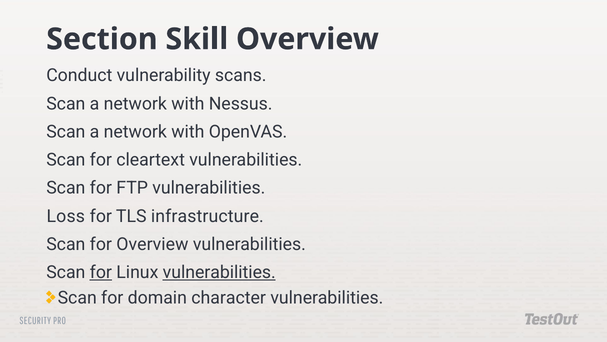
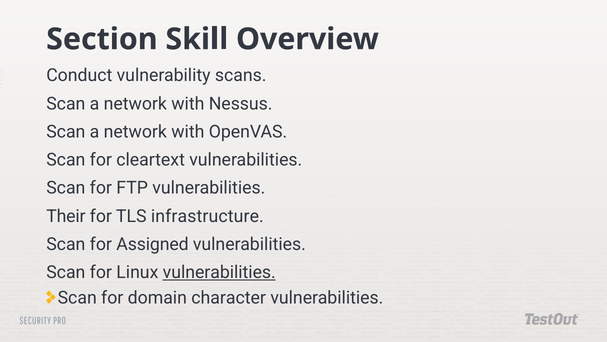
Loss: Loss -> Their
for Overview: Overview -> Assigned
for at (101, 272) underline: present -> none
